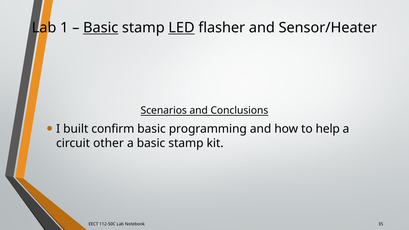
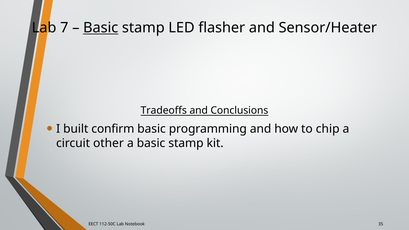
1: 1 -> 7
LED underline: present -> none
Scenarios: Scenarios -> Tradeoffs
help: help -> chip
